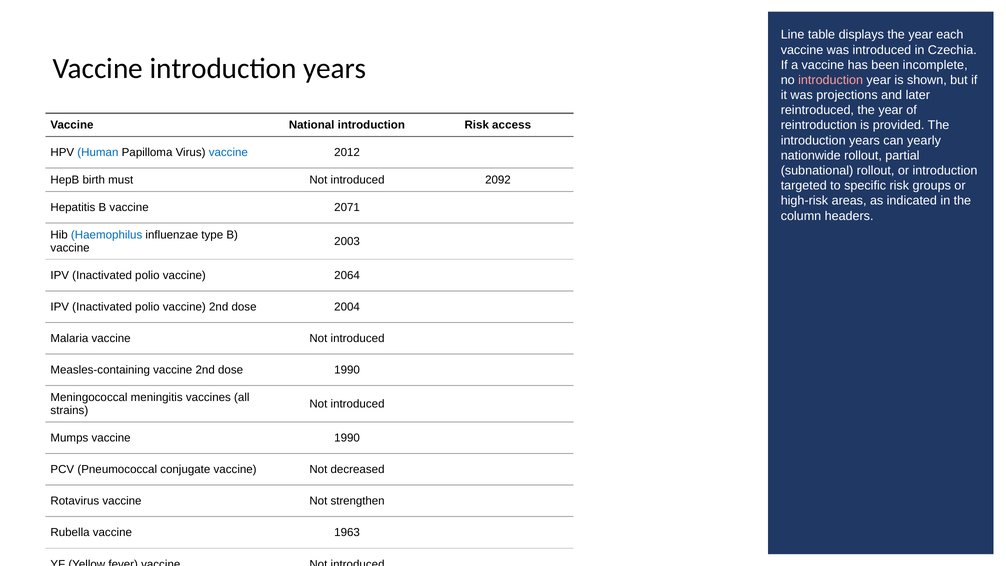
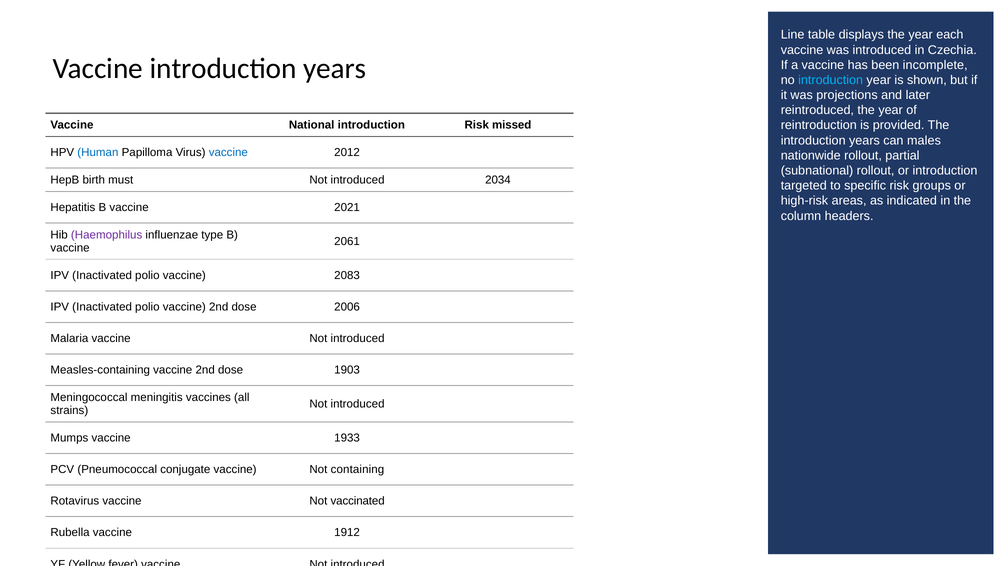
introduction at (831, 80) colour: pink -> light blue
access: access -> missed
yearly: yearly -> males
2092: 2092 -> 2034
2071: 2071 -> 2021
Haemophilus colour: blue -> purple
2003: 2003 -> 2061
2064: 2064 -> 2083
2004: 2004 -> 2006
dose 1990: 1990 -> 1903
vaccine 1990: 1990 -> 1933
decreased: decreased -> containing
strengthen: strengthen -> vaccinated
1963: 1963 -> 1912
